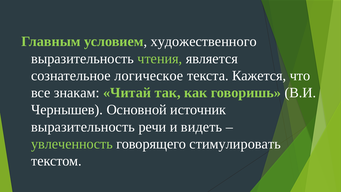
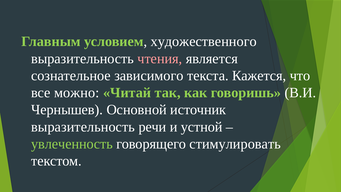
чтения colour: light green -> pink
логическое: логическое -> зависимого
знакам: знакам -> можно
видеть: видеть -> устной
